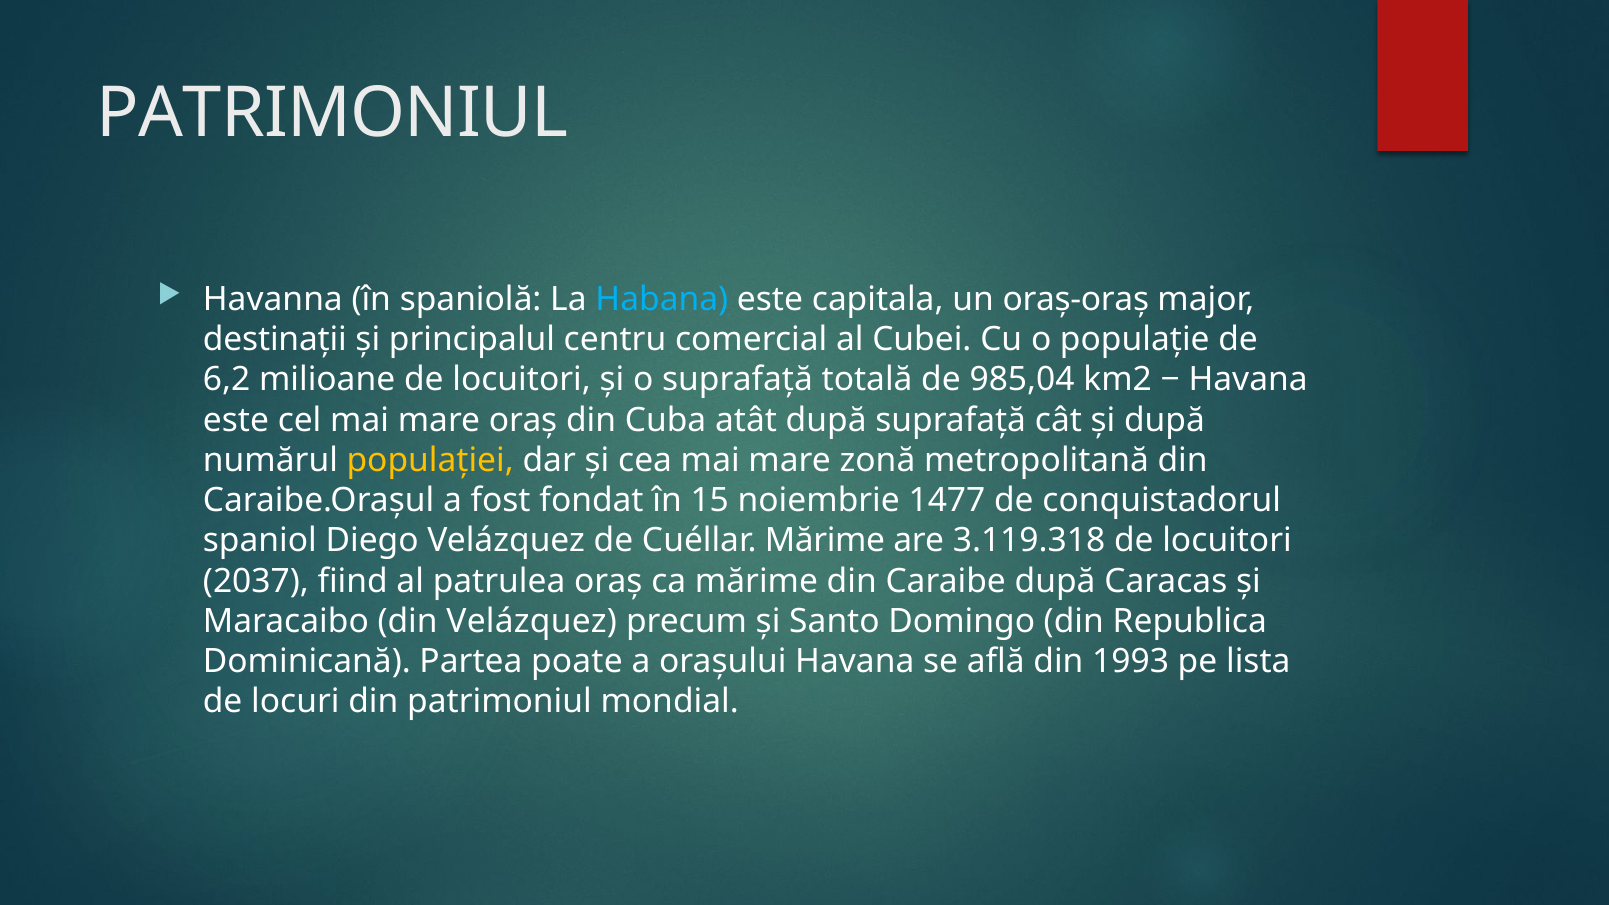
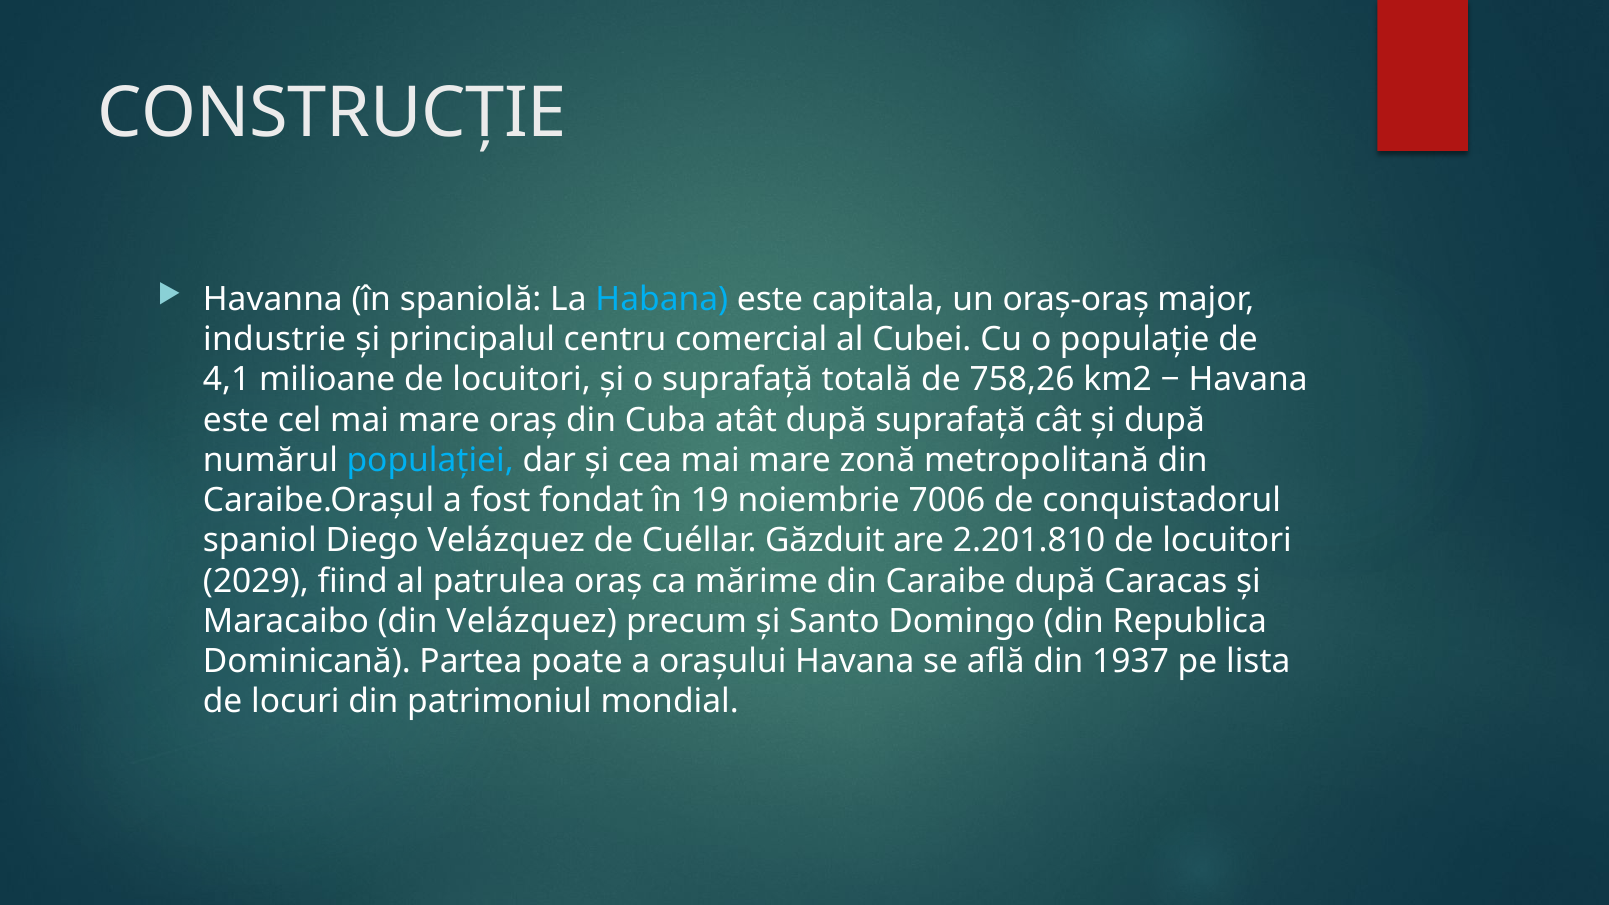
PATRIMONIUL at (332, 113): PATRIMONIUL -> CONSTRUCȚIE
destinații: destinații -> industrie
6,2: 6,2 -> 4,1
985,04: 985,04 -> 758,26
populației colour: yellow -> light blue
15: 15 -> 19
1477: 1477 -> 7006
Cuéllar Mărime: Mărime -> Găzduit
3.119.318: 3.119.318 -> 2.201.810
2037: 2037 -> 2029
1993: 1993 -> 1937
